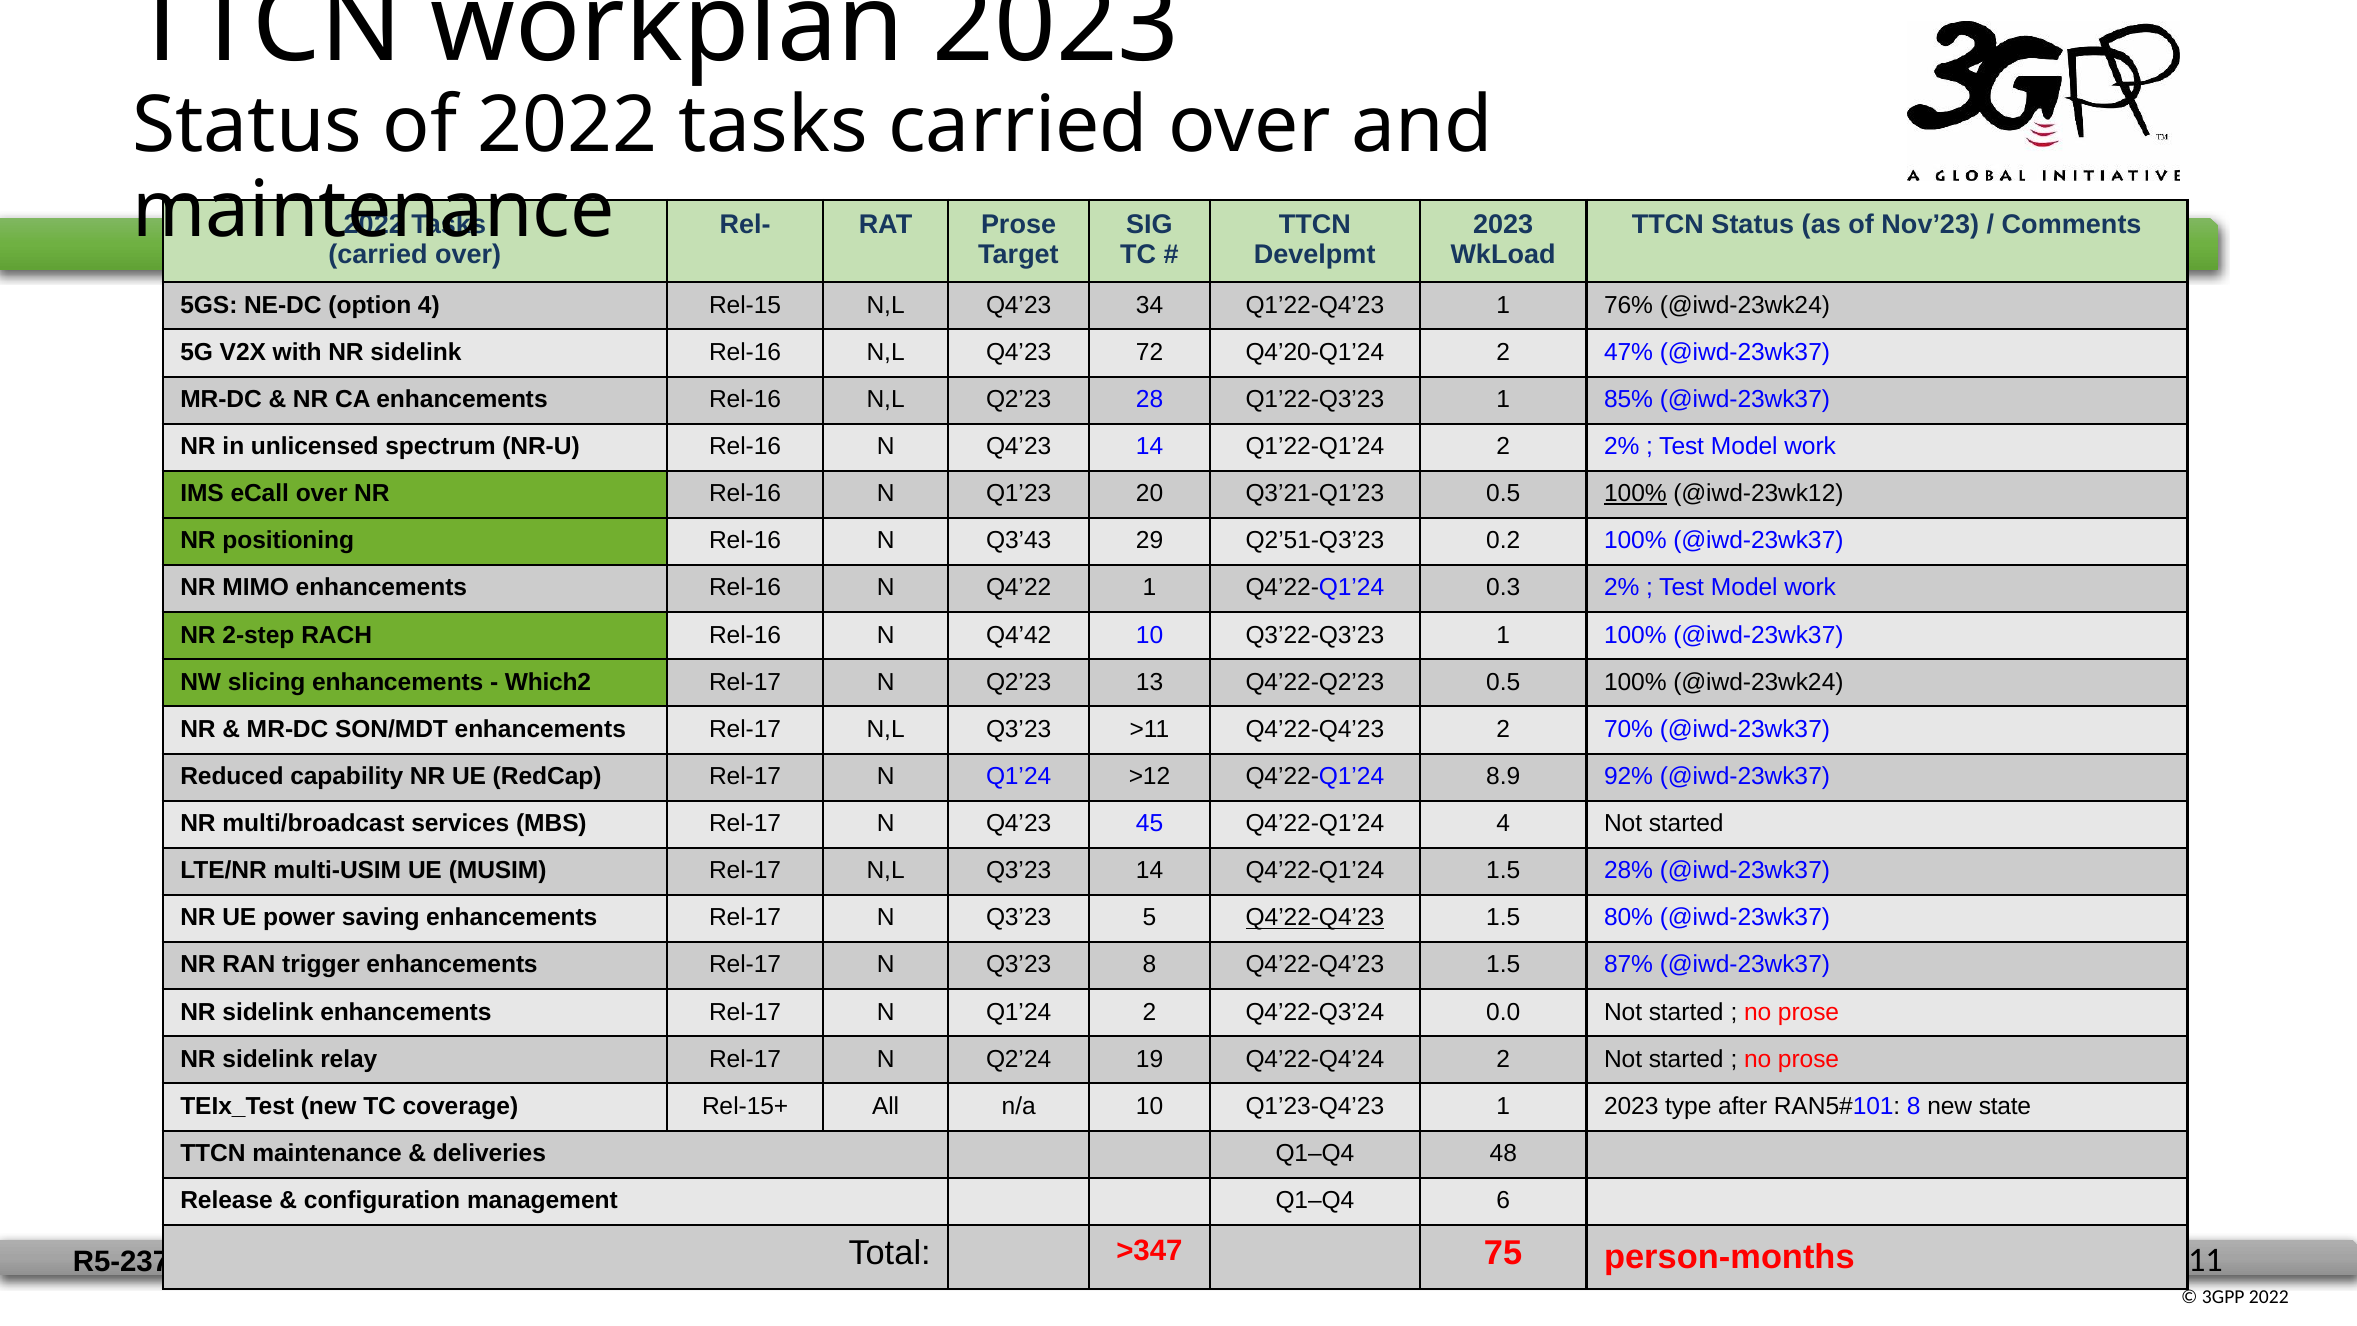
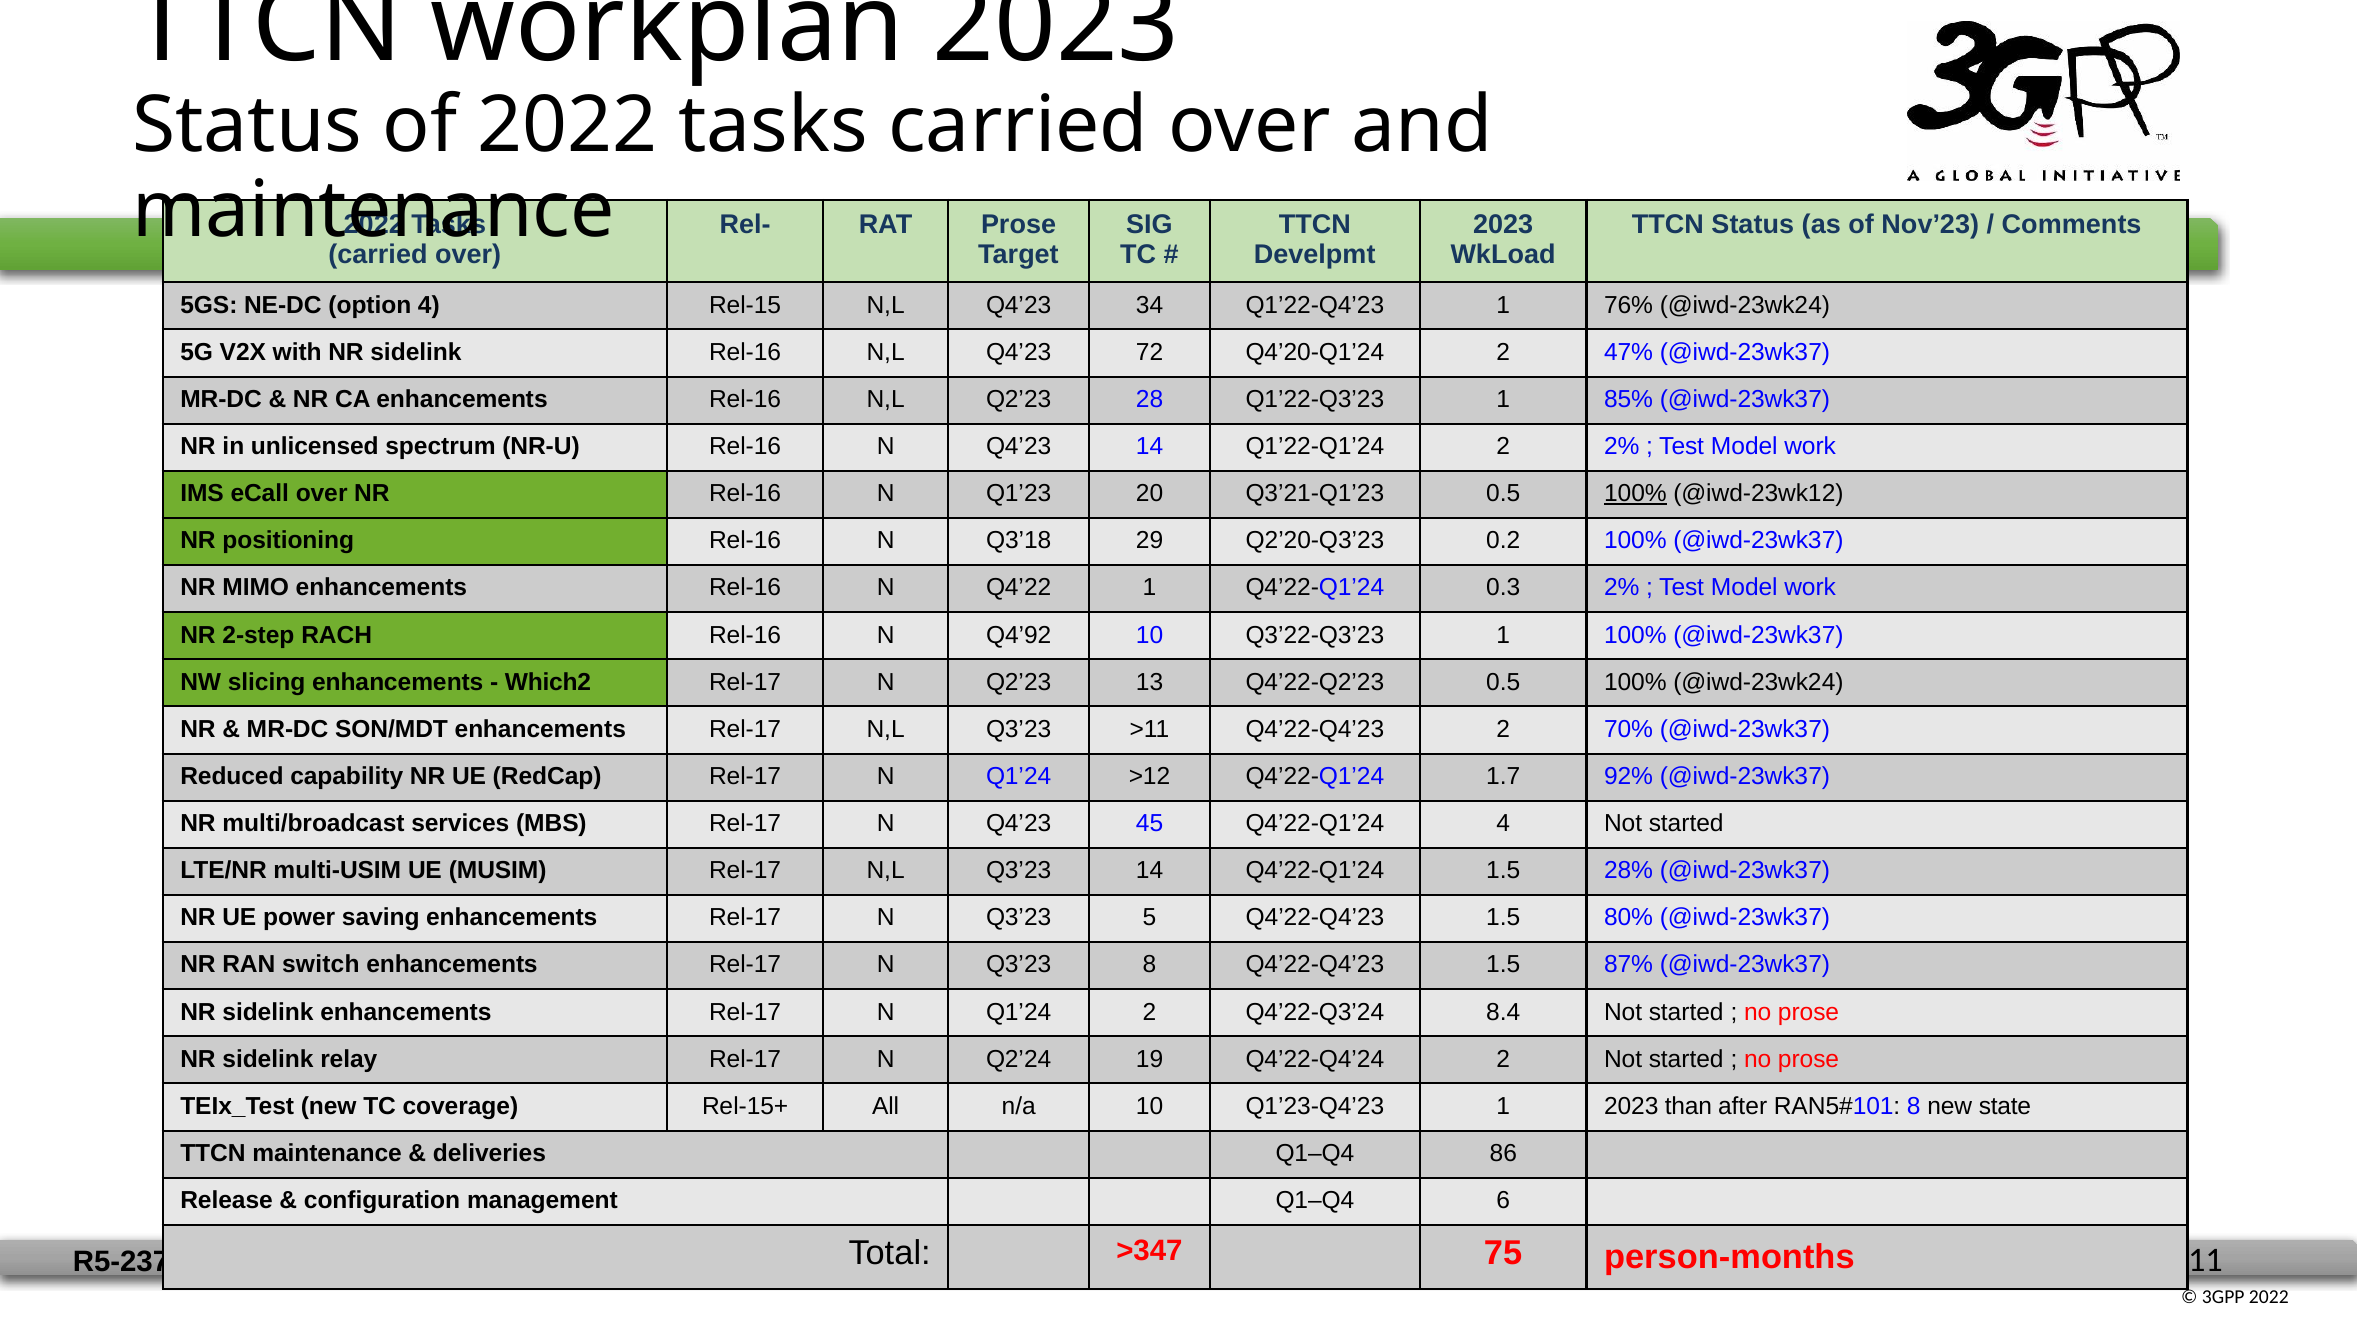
Q3’43: Q3’43 -> Q3’18
Q2’51-Q3’23: Q2’51-Q3’23 -> Q2’20-Q3’23
Q4’42: Q4’42 -> Q4’92
8.9: 8.9 -> 1.7
Q4’22-Q4’23 at (1315, 918) underline: present -> none
trigger: trigger -> switch
0.0: 0.0 -> 8.4
type: type -> than
48: 48 -> 86
